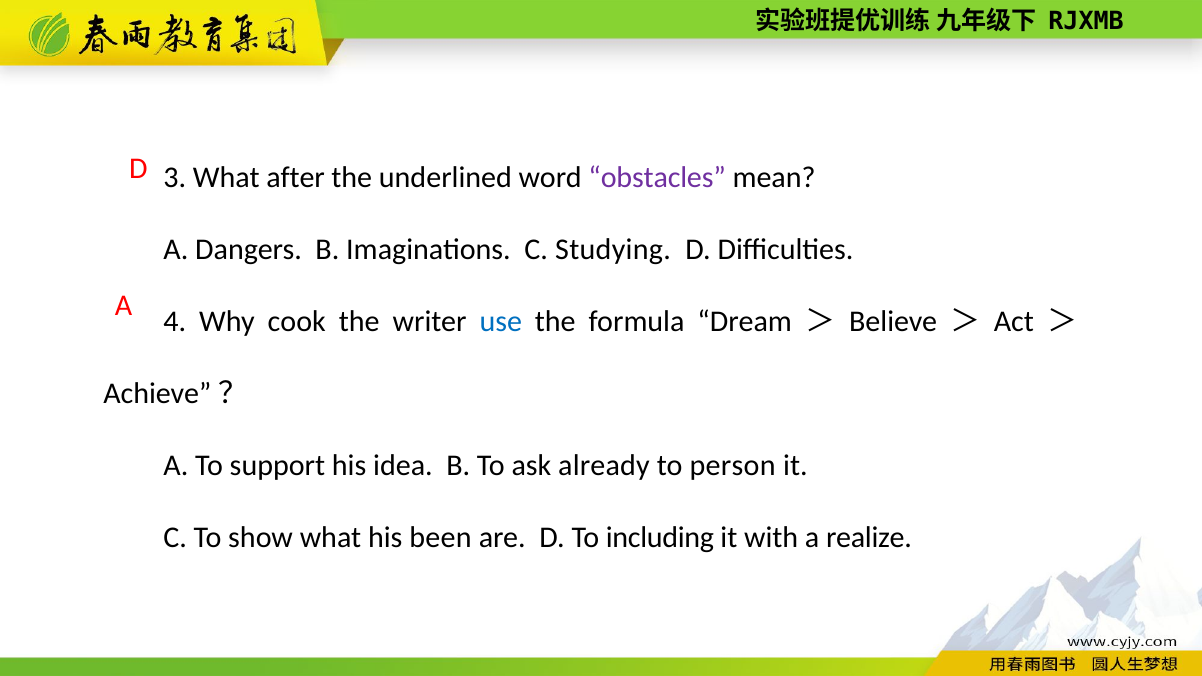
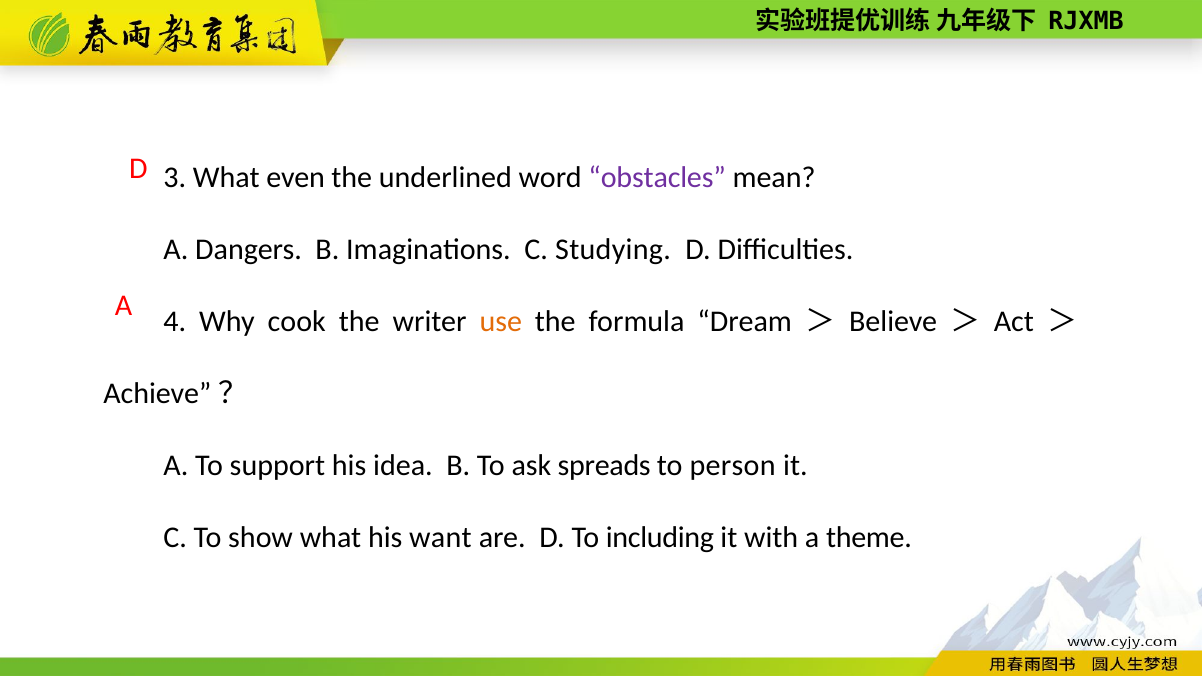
after: after -> even
use colour: blue -> orange
already: already -> spreads
been: been -> want
realize: realize -> theme
